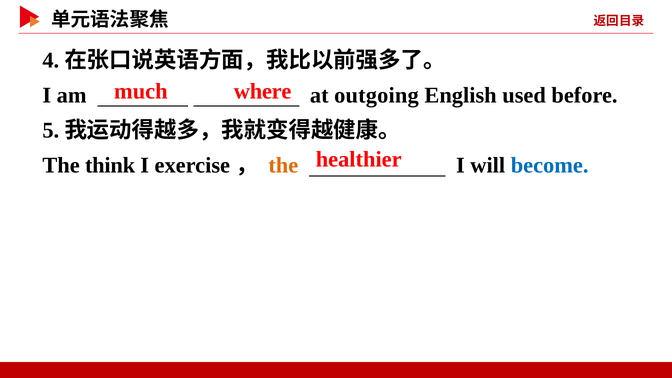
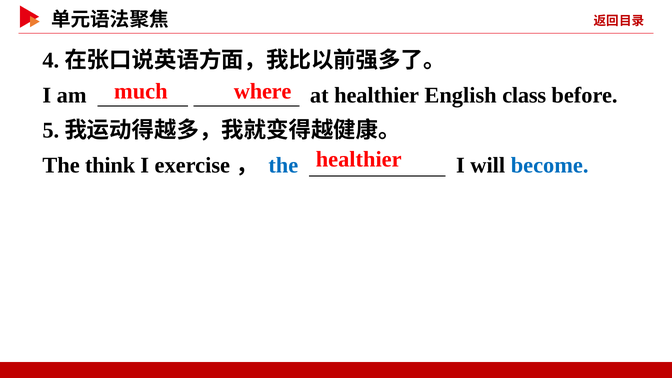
at outgoing: outgoing -> healthier
used: used -> class
the at (283, 165) colour: orange -> blue
